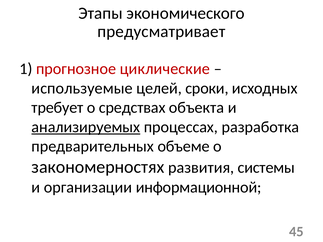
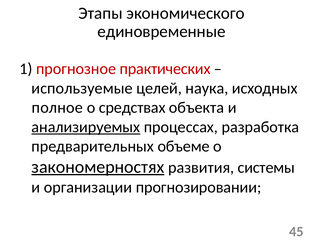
предусматривает: предусматривает -> единовременные
циклические: циклические -> практических
сроки: сроки -> наука
требует: требует -> полное
закономерностях underline: none -> present
информационной: информационной -> прогнозировании
